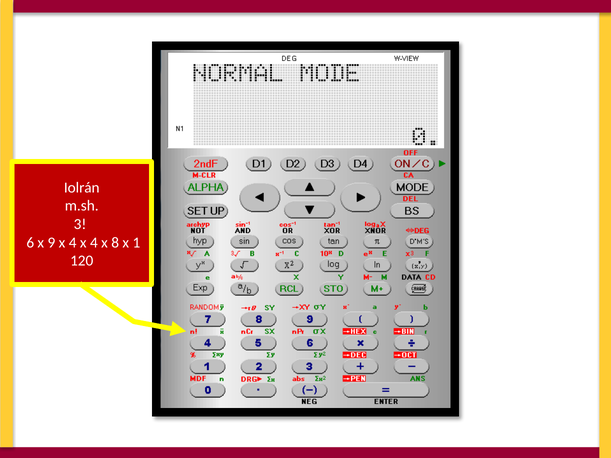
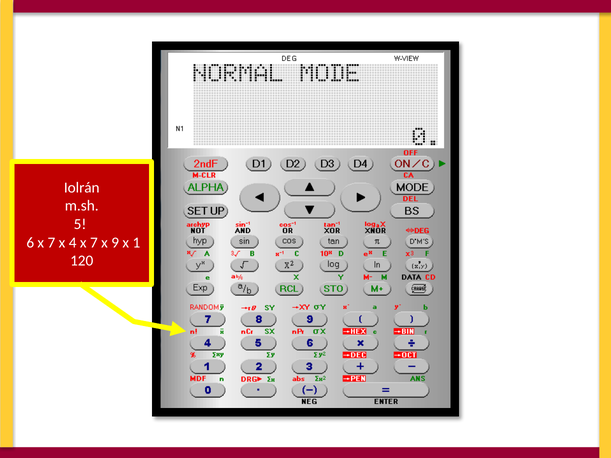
3: 3 -> 5
6 x 9: 9 -> 7
4 x 4: 4 -> 7
8: 8 -> 9
